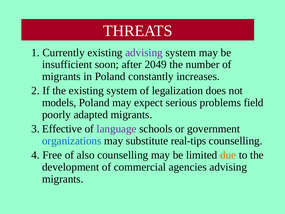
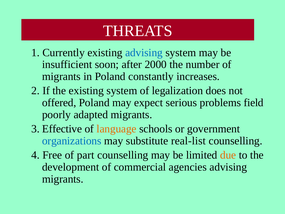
advising at (144, 52) colour: purple -> blue
2049: 2049 -> 2000
models: models -> offered
language colour: purple -> orange
real-tips: real-tips -> real-list
also: also -> part
